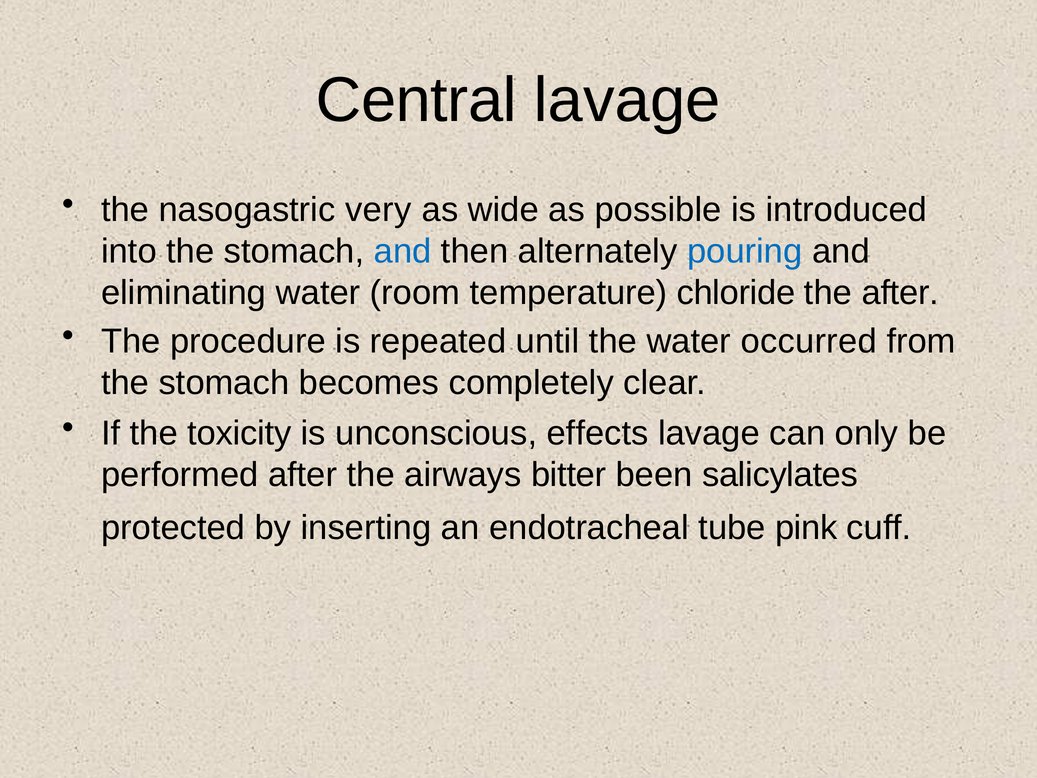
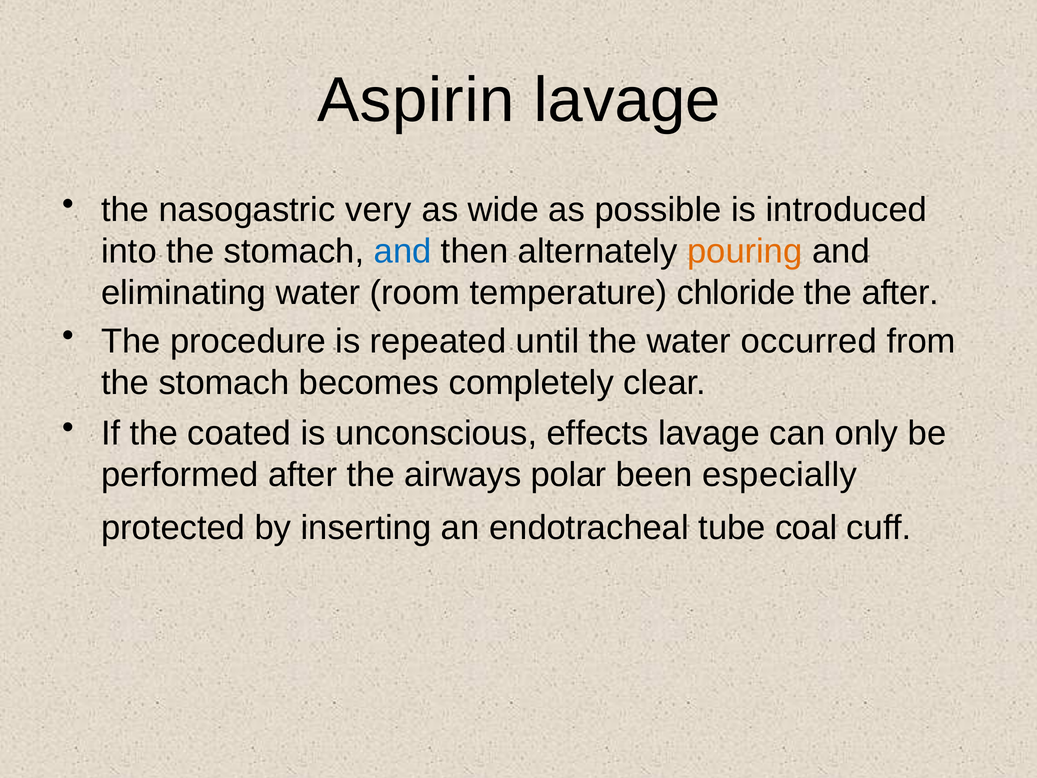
Central: Central -> Aspirin
pouring colour: blue -> orange
toxicity: toxicity -> coated
bitter: bitter -> polar
salicylates: salicylates -> especially
pink: pink -> coal
